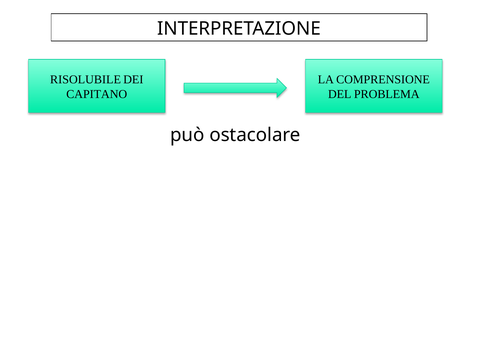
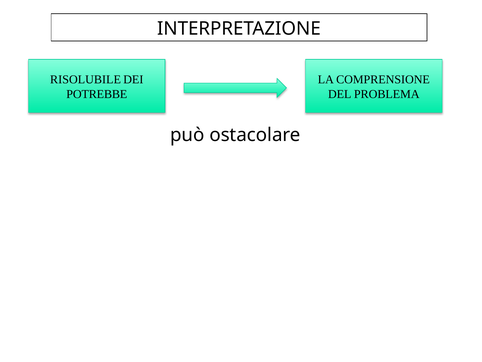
CAPITANO: CAPITANO -> POTREBBE
